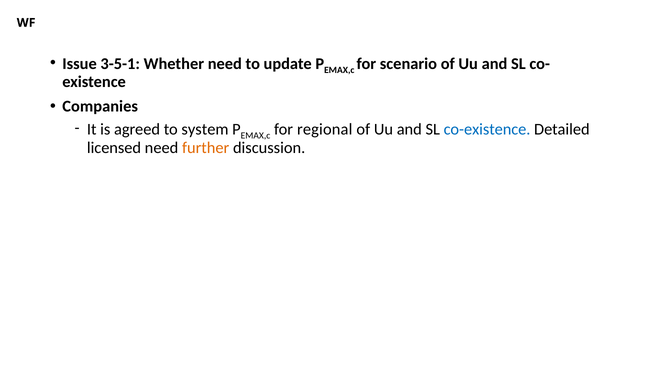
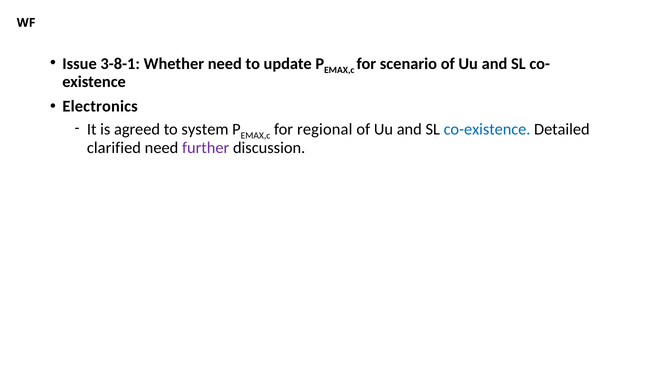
3-5-1: 3-5-1 -> 3-8-1
Companies: Companies -> Electronics
licensed: licensed -> clarified
further colour: orange -> purple
